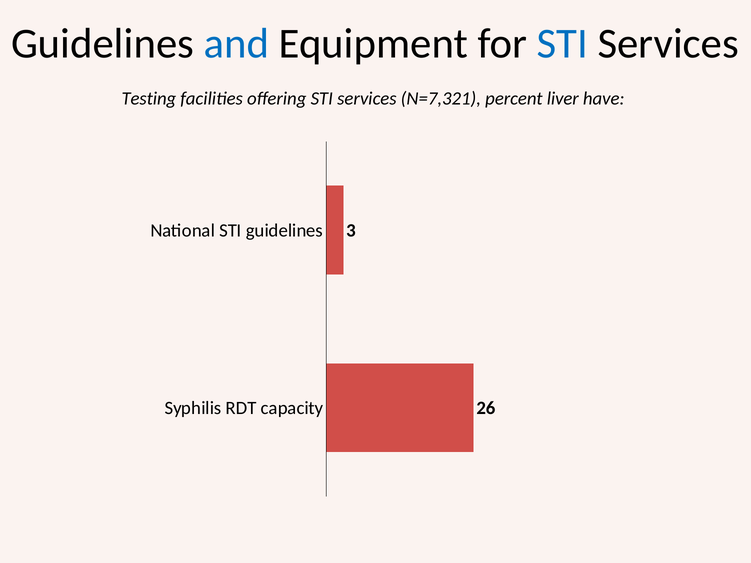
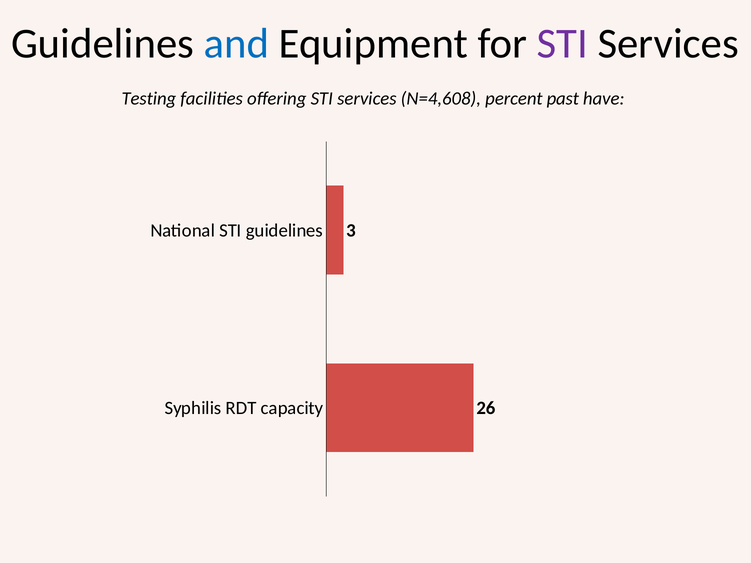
STI at (562, 44) colour: blue -> purple
N=7,321: N=7,321 -> N=4,608
liver: liver -> past
